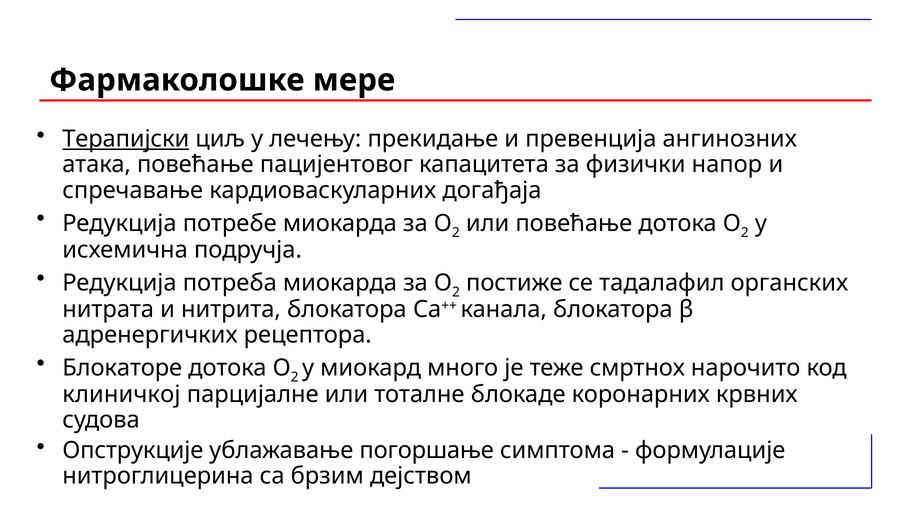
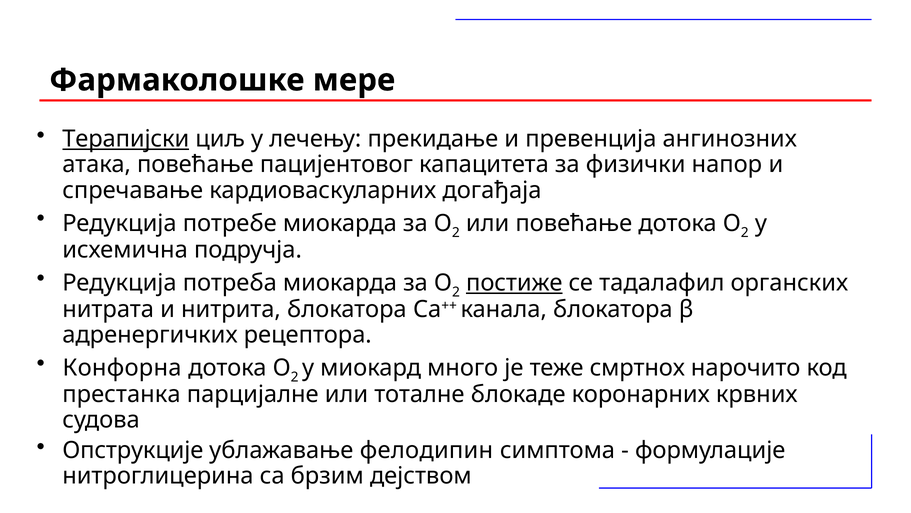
постиже underline: none -> present
Блокаторе: Блокаторе -> Конфорна
клиничкој: клиничкој -> престанка
погоршање: погоршање -> фелодипин
